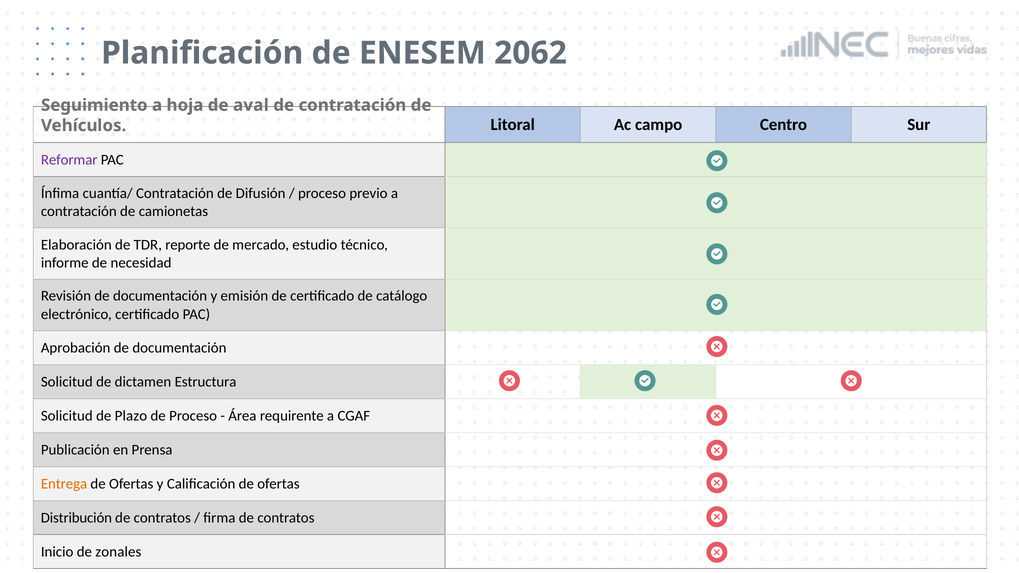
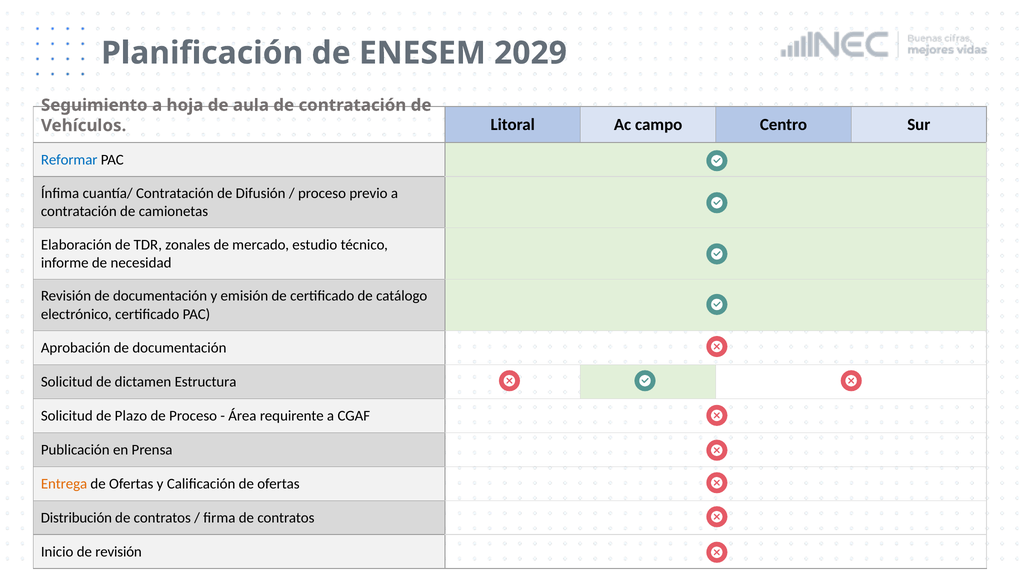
2062: 2062 -> 2029
aval: aval -> aula
Reformar colour: purple -> blue
reporte: reporte -> zonales
de zonales: zonales -> revisión
